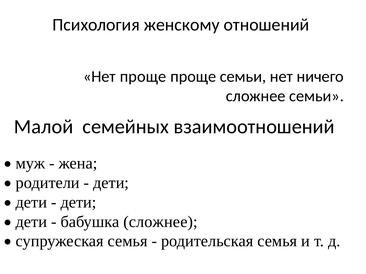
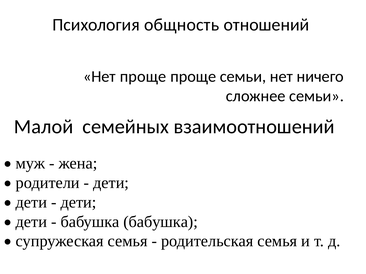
женскому: женскому -> общность
бабушка сложнее: сложнее -> бабушка
